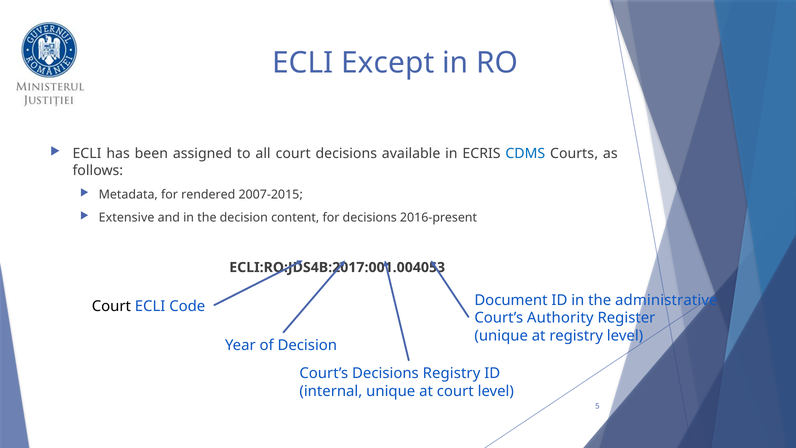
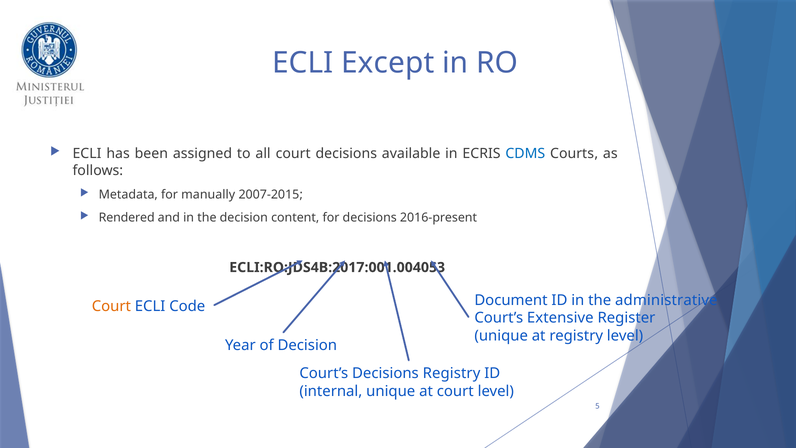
rendered: rendered -> manually
Extensive: Extensive -> Rendered
Court at (111, 306) colour: black -> orange
Authority: Authority -> Extensive
